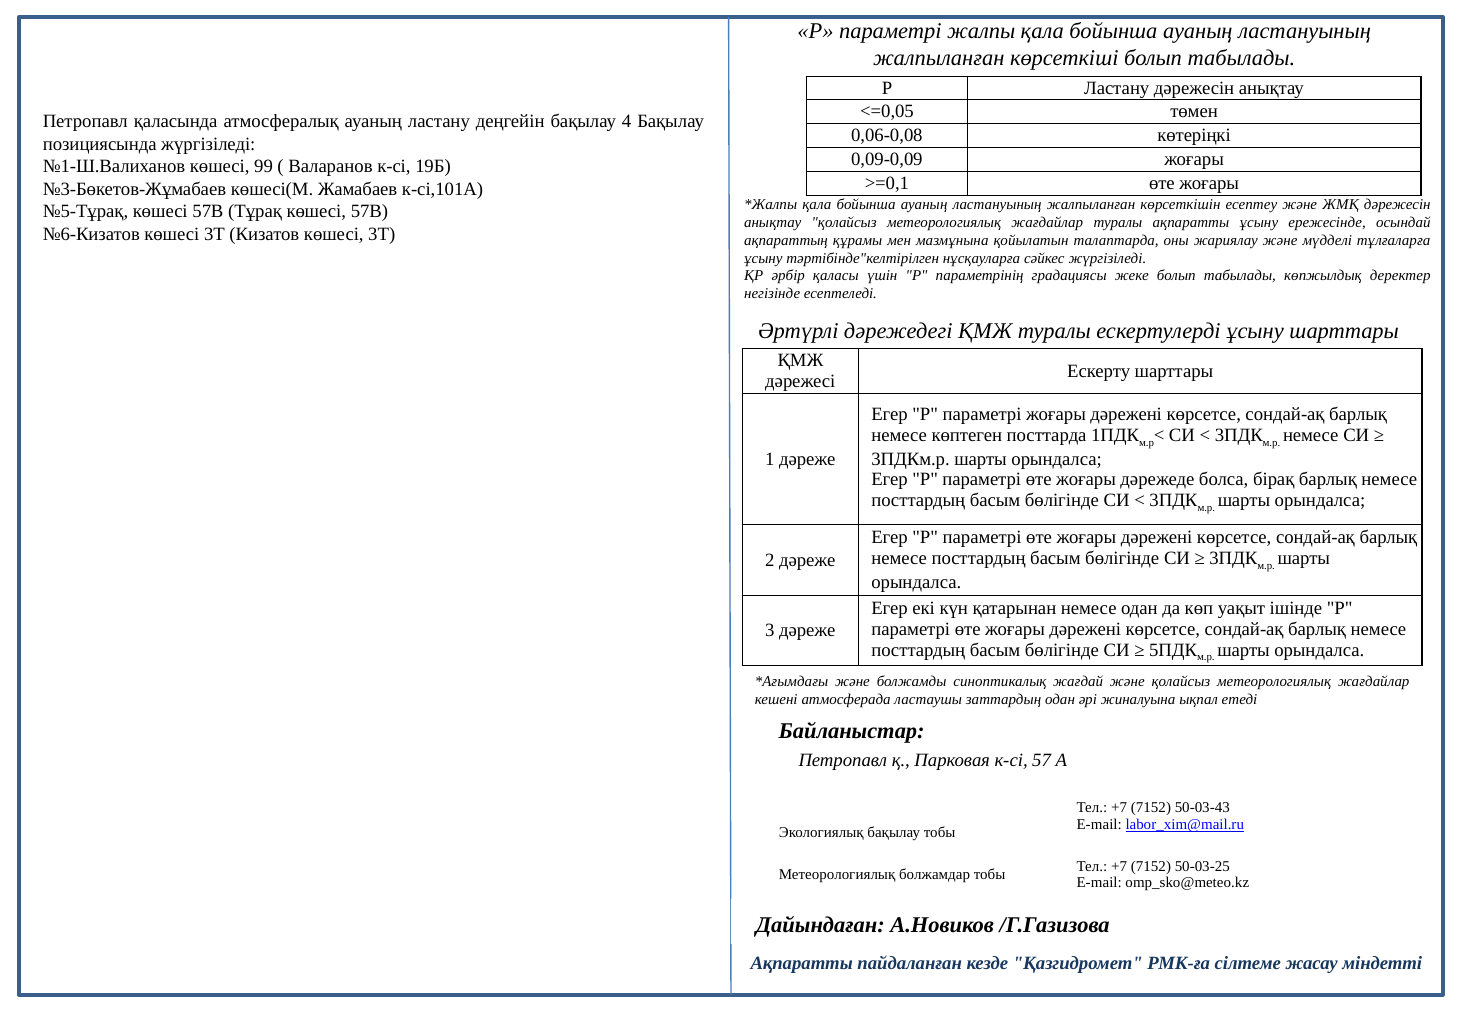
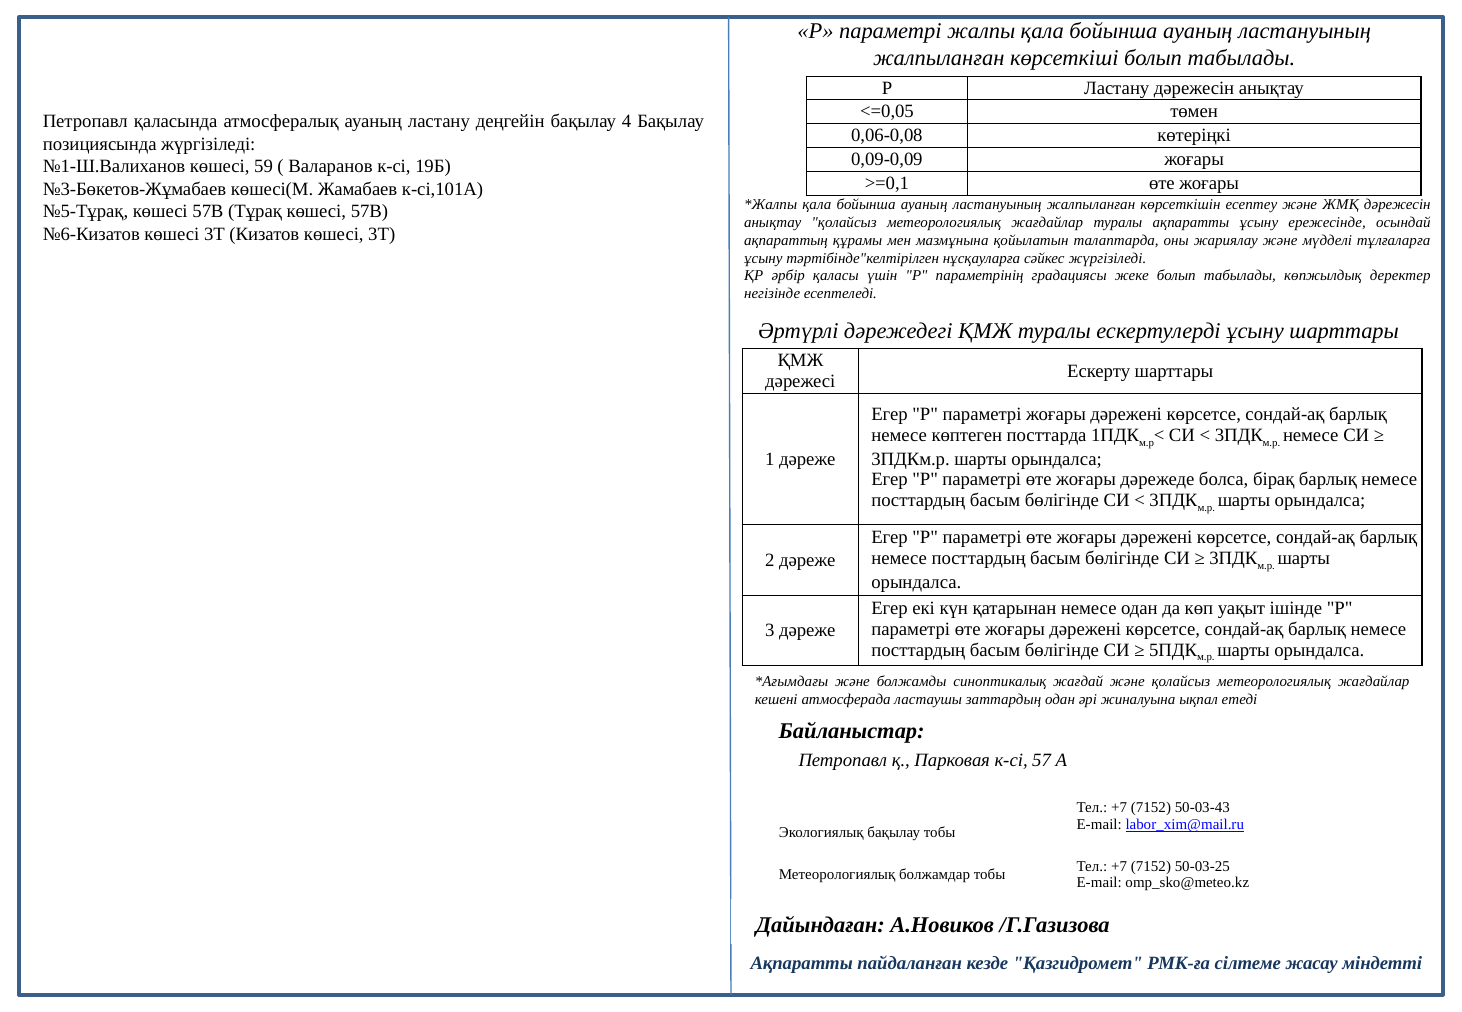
99: 99 -> 59
